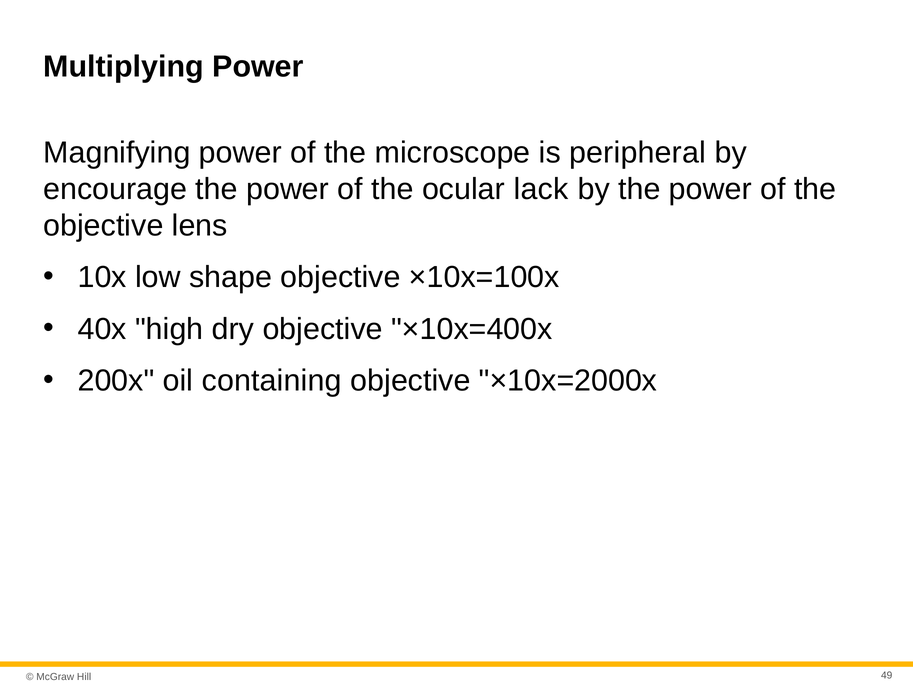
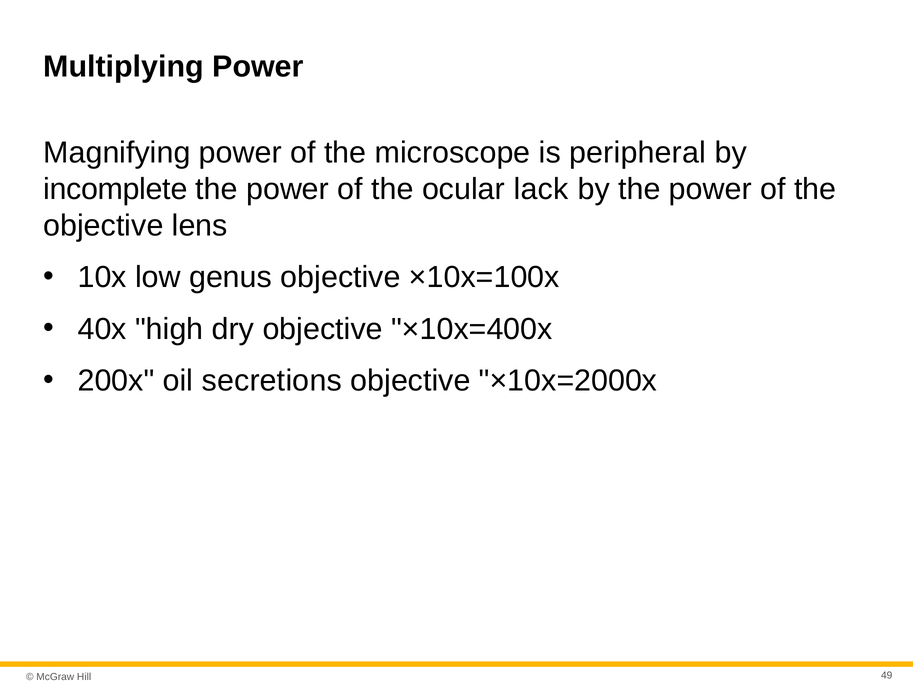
encourage: encourage -> incomplete
shape: shape -> genus
containing: containing -> secretions
